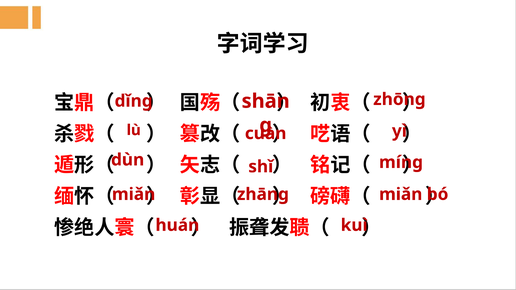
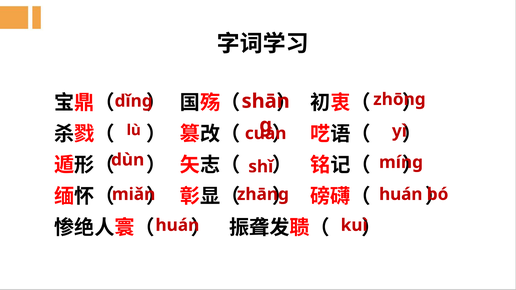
miǎn at (401, 194): miǎn -> huán
